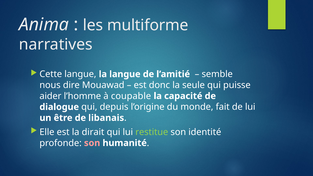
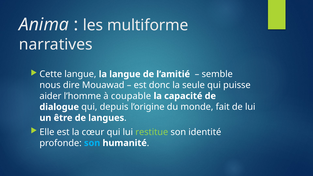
libanais: libanais -> langues
dirait: dirait -> cœur
son at (92, 143) colour: pink -> light blue
